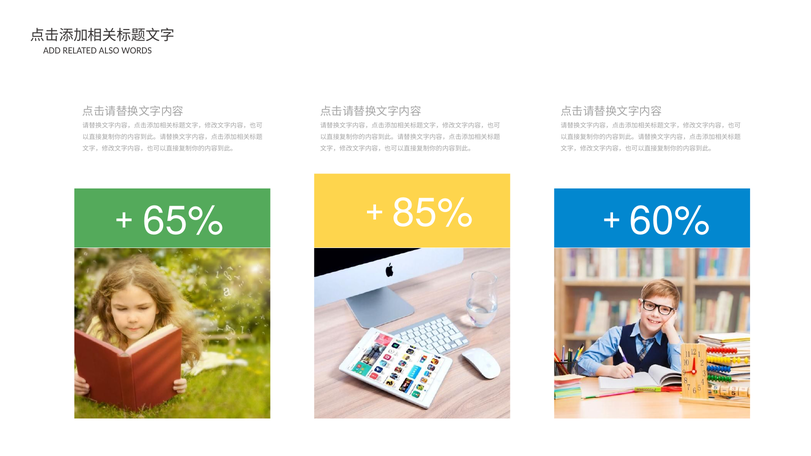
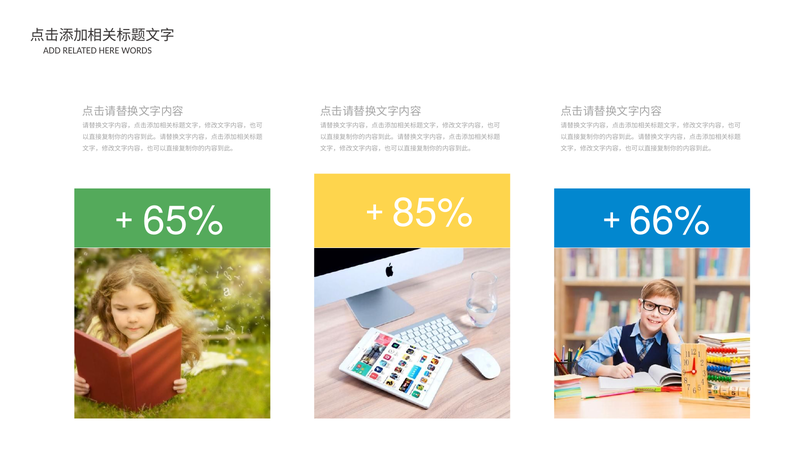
ALSO: ALSO -> HERE
60%: 60% -> 66%
